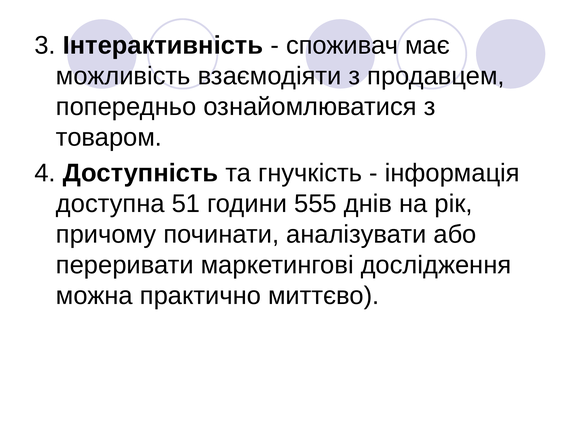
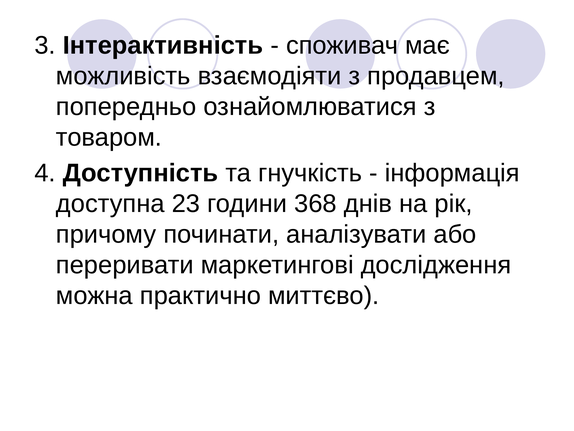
51: 51 -> 23
555: 555 -> 368
